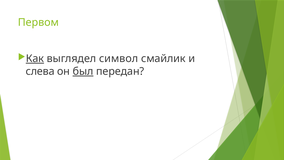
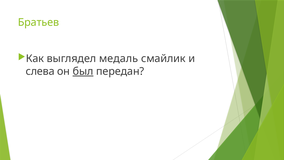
Первом: Первом -> Братьев
Как underline: present -> none
символ: символ -> медаль
